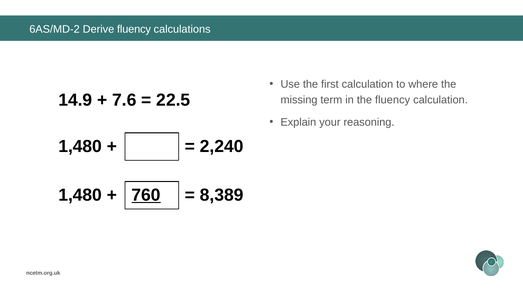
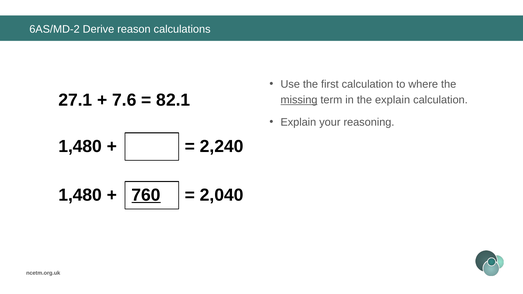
Derive fluency: fluency -> reason
14.9: 14.9 -> 27.1
22.5: 22.5 -> 82.1
missing underline: none -> present
the fluency: fluency -> explain
8,389: 8,389 -> 2,040
